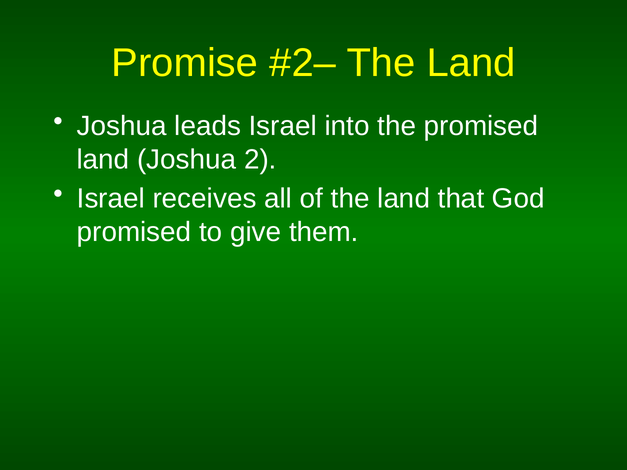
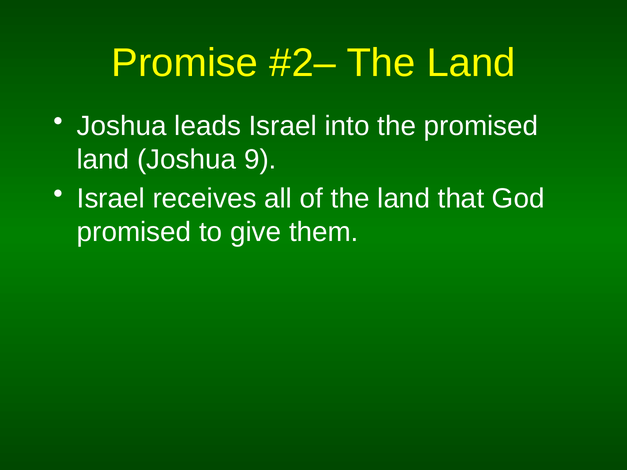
2: 2 -> 9
